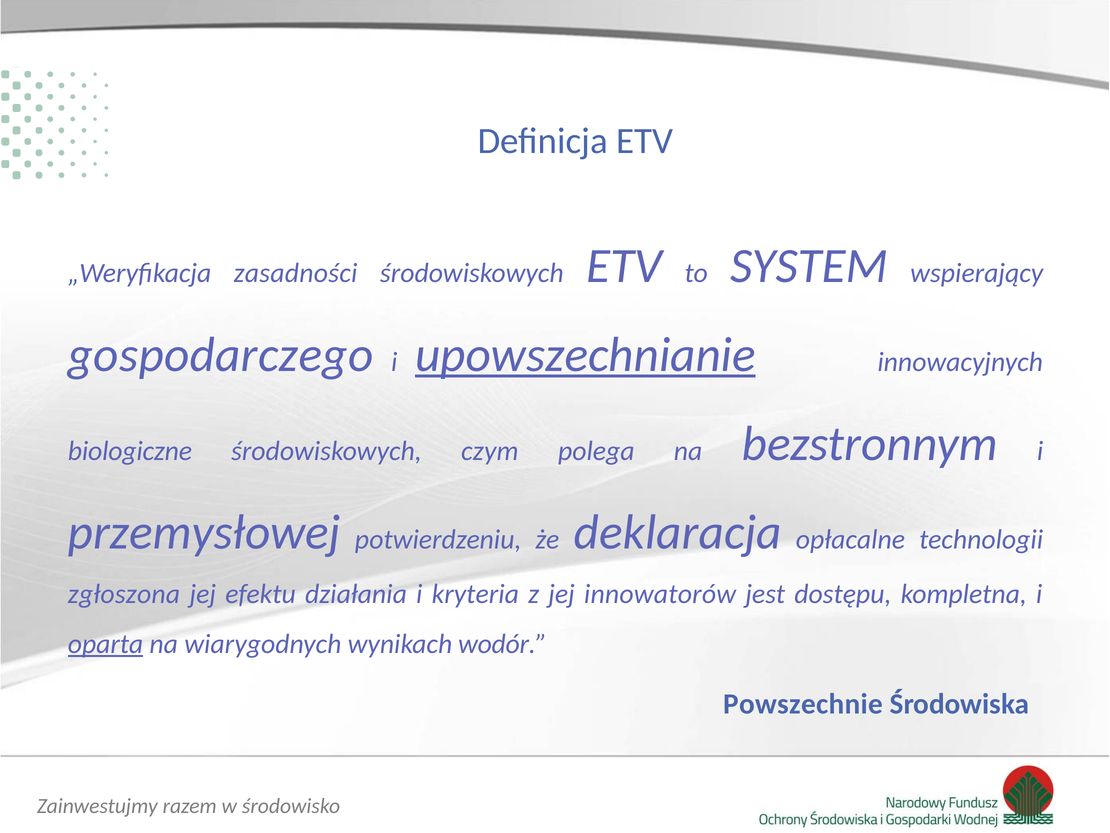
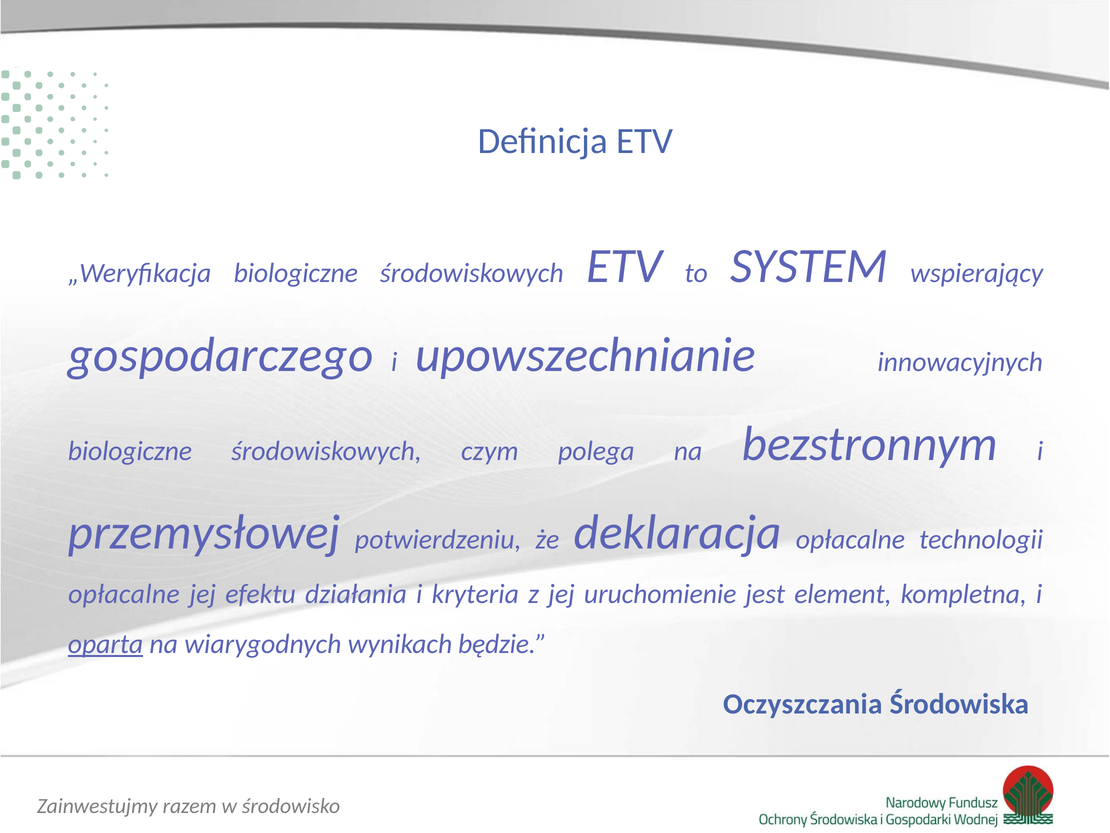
„Weryfikacja zasadności: zasadności -> biologiczne
upowszechnianie underline: present -> none
zgłoszona at (124, 594): zgłoszona -> opłacalne
innowatorów: innowatorów -> uruchomienie
dostępu: dostępu -> element
wodór: wodór -> będzie
Powszechnie: Powszechnie -> Oczyszczania
